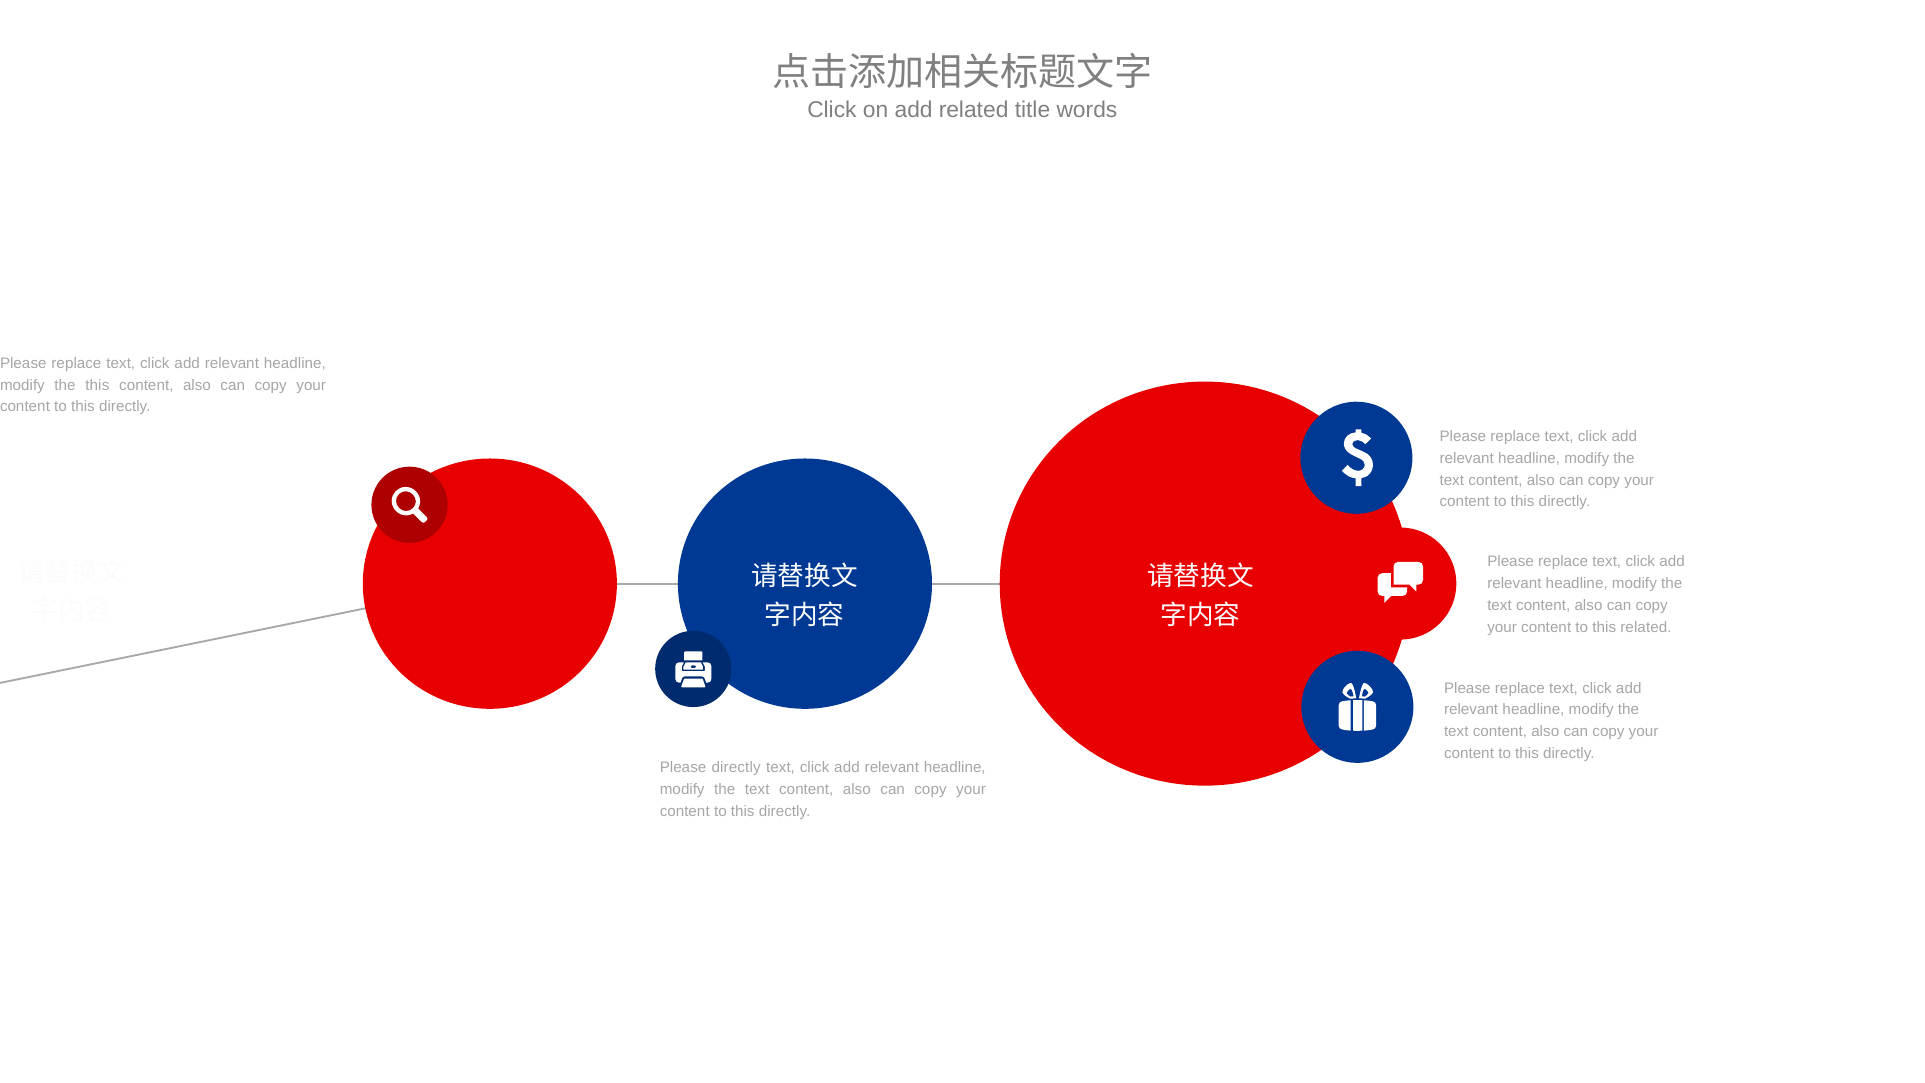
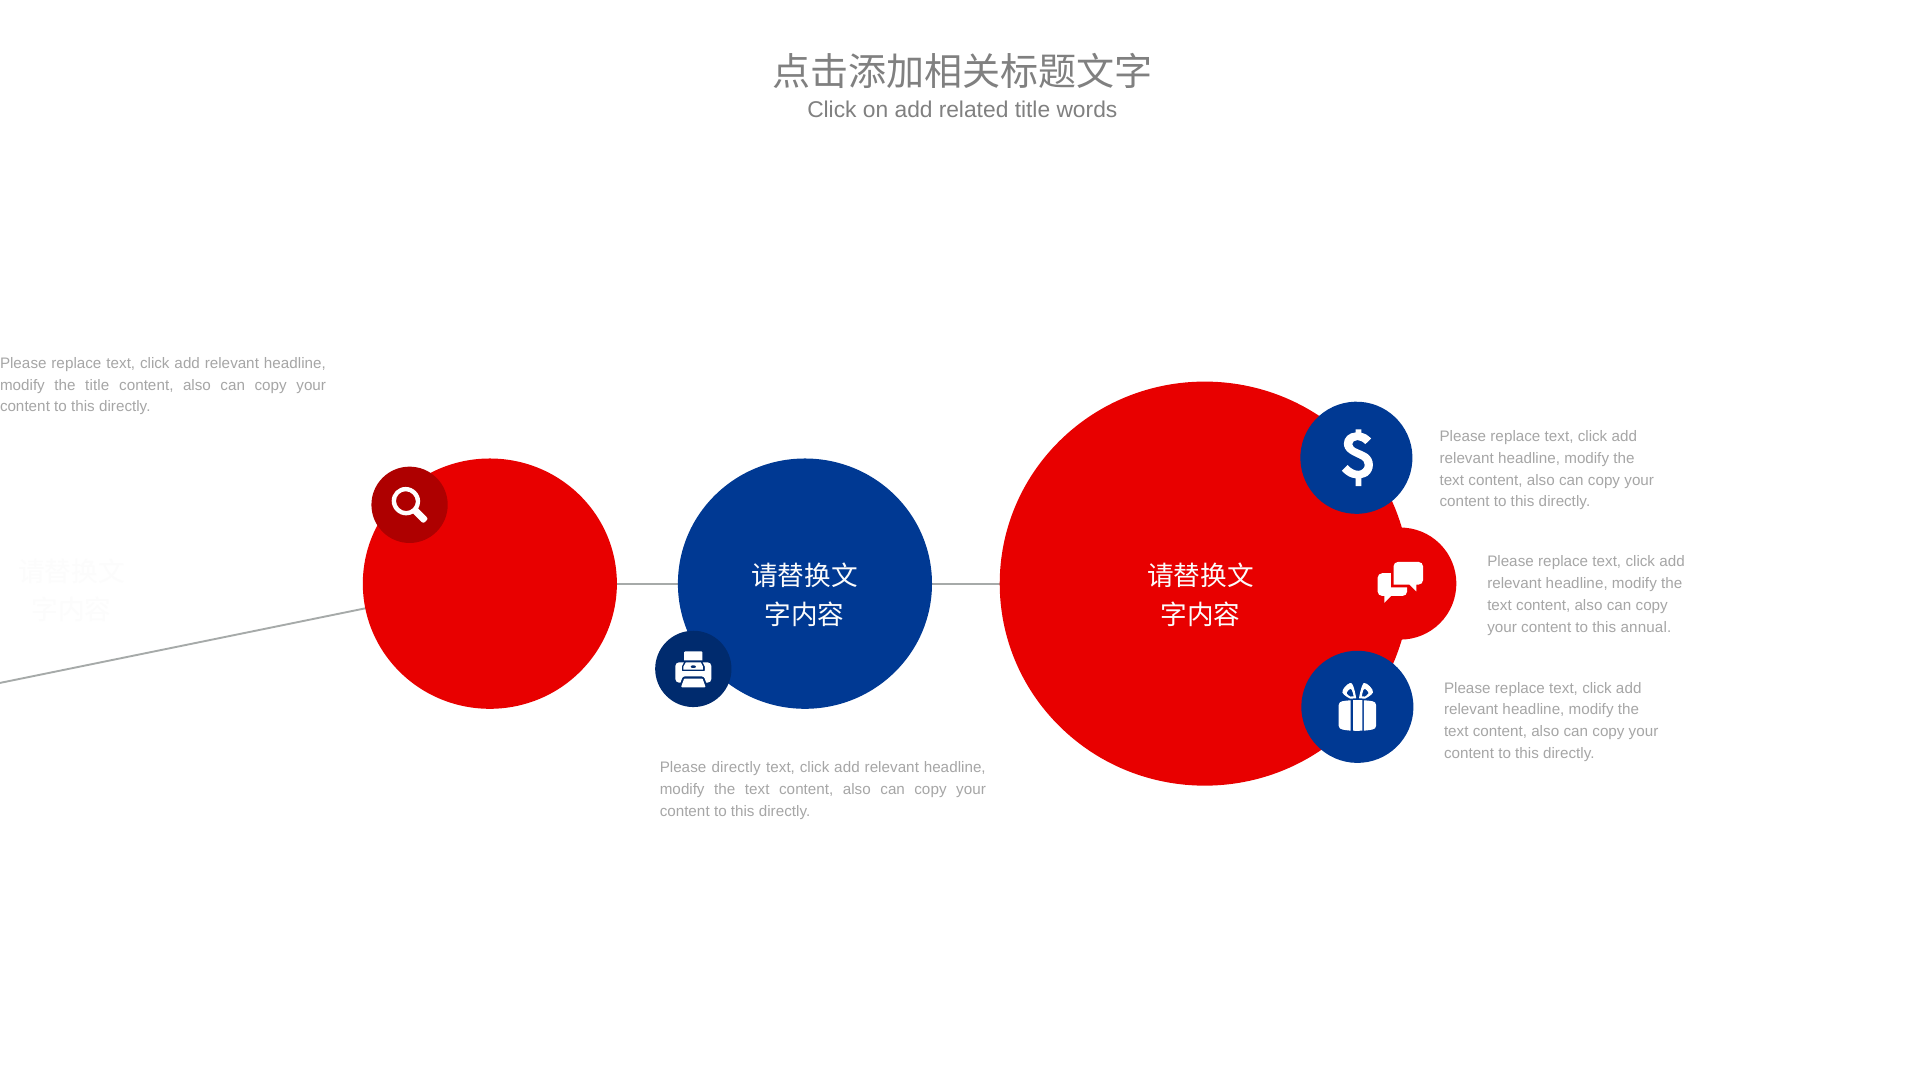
the this: this -> title
this related: related -> annual
